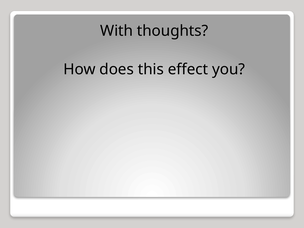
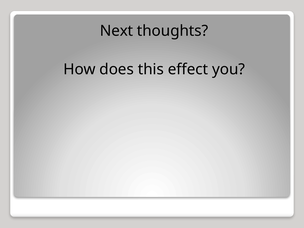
With: With -> Next
